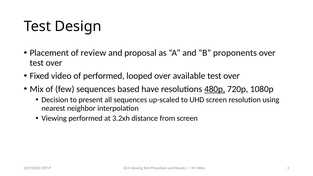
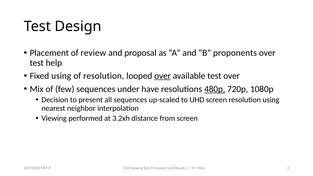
over at (54, 63): over -> help
Fixed video: video -> using
of performed: performed -> resolution
over at (163, 76) underline: none -> present
based: based -> under
